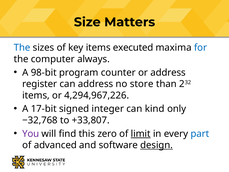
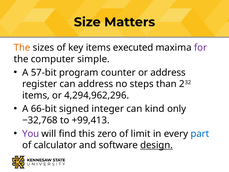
The at (22, 48) colour: blue -> orange
for colour: blue -> purple
always: always -> simple
98-bit: 98-bit -> 57-bit
store: store -> steps
4,294,967,226: 4,294,967,226 -> 4,294,962,296
17-bit: 17-bit -> 66-bit
+33,807: +33,807 -> +99,413
limit underline: present -> none
advanced: advanced -> calculator
